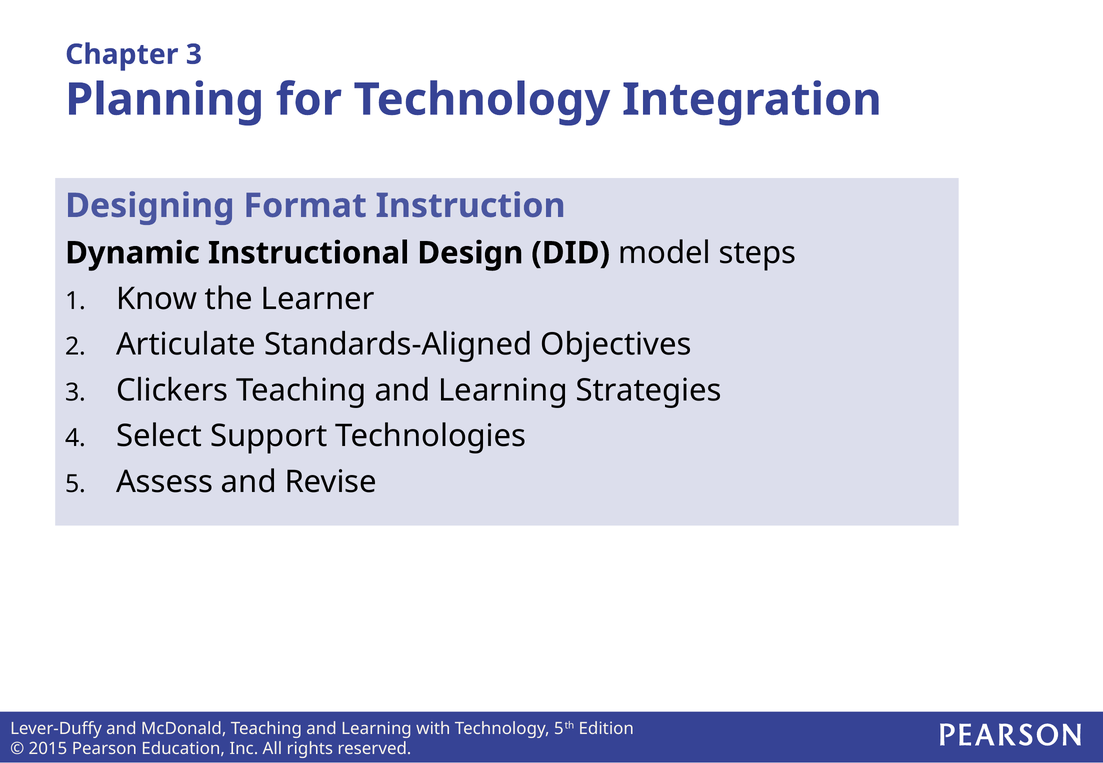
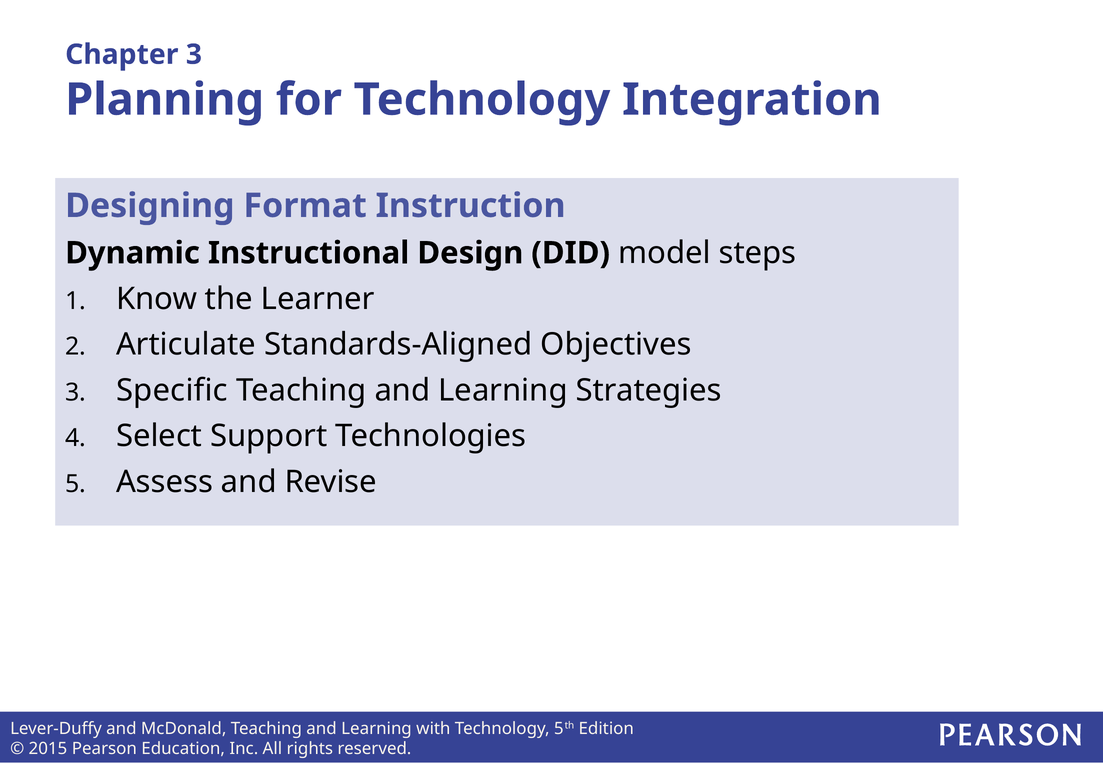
Clickers: Clickers -> Specific
